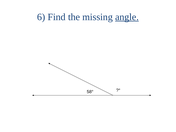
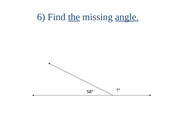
the underline: none -> present
